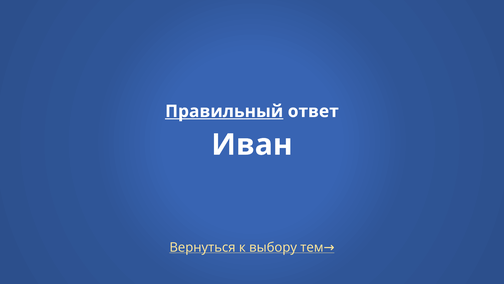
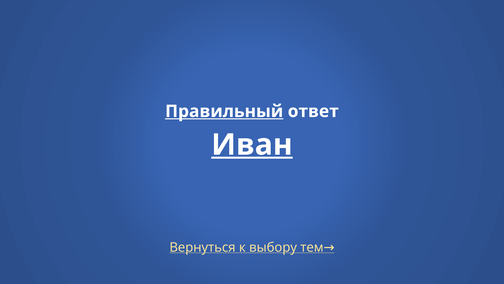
Иван underline: none -> present
